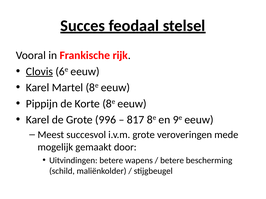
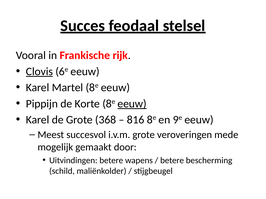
eeuw at (132, 104) underline: none -> present
996: 996 -> 368
817: 817 -> 816
